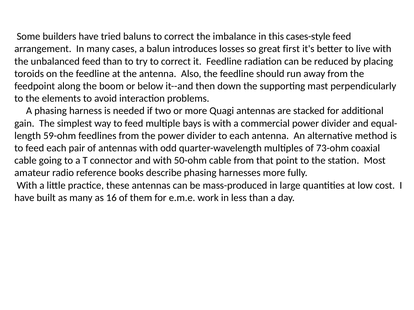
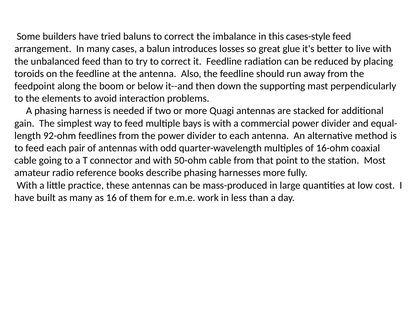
first: first -> glue
59-ohm: 59-ohm -> 92-ohm
73-ohm: 73-ohm -> 16-ohm
